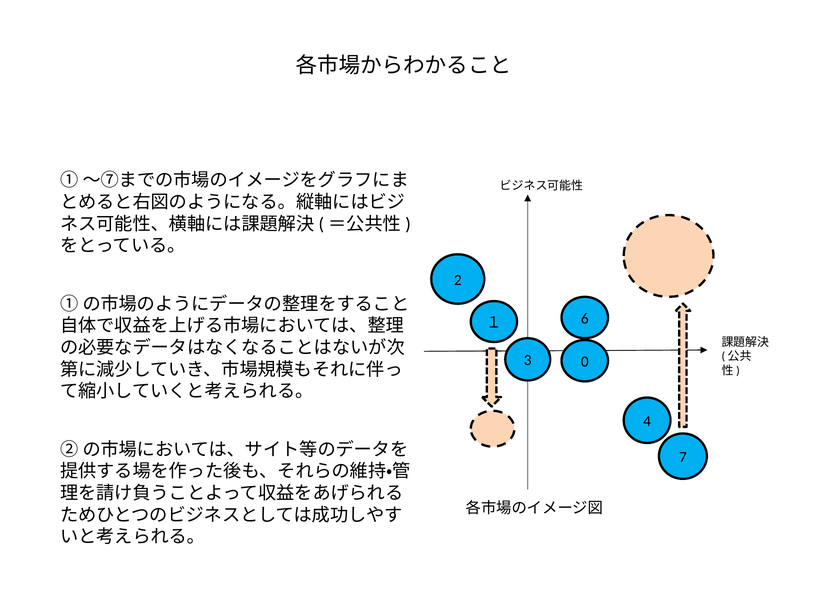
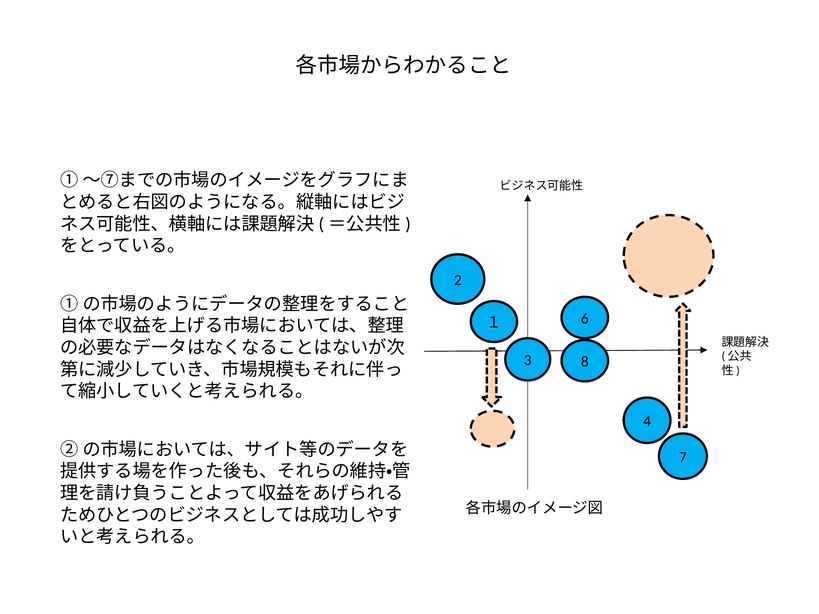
0: 0 -> 8
